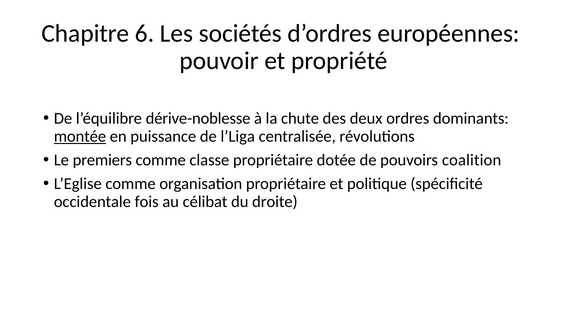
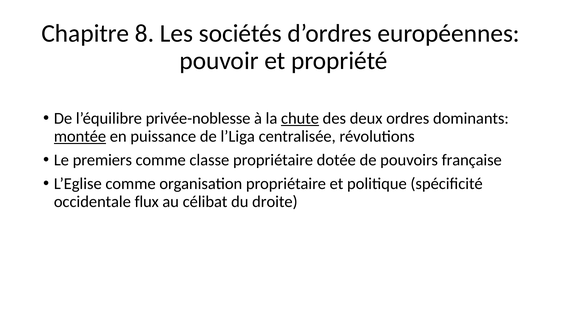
6: 6 -> 8
dérive-noblesse: dérive-noblesse -> privée-noblesse
chute underline: none -> present
coalition: coalition -> française
fois: fois -> flux
